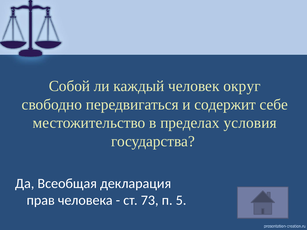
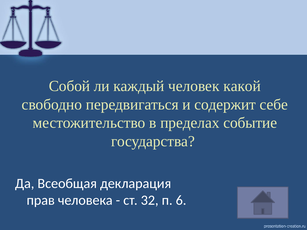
округ: округ -> какой
условия: условия -> событие
73: 73 -> 32
5: 5 -> 6
